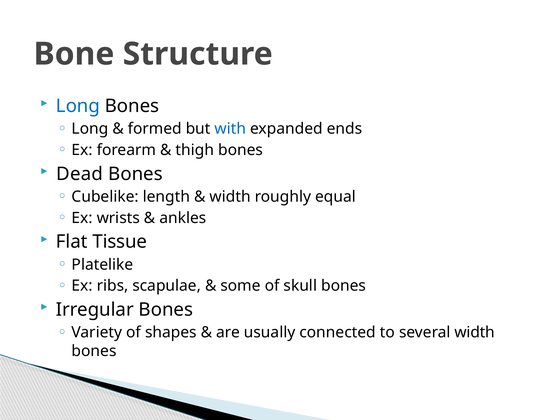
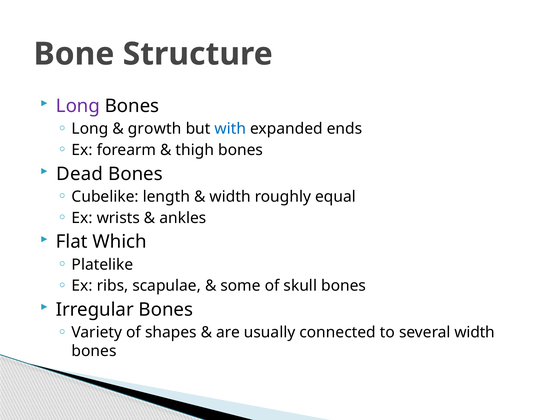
Long at (78, 106) colour: blue -> purple
formed: formed -> growth
Tissue: Tissue -> Which
